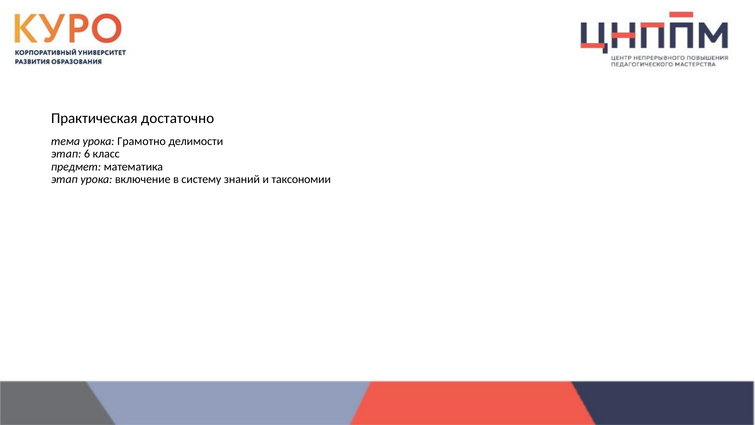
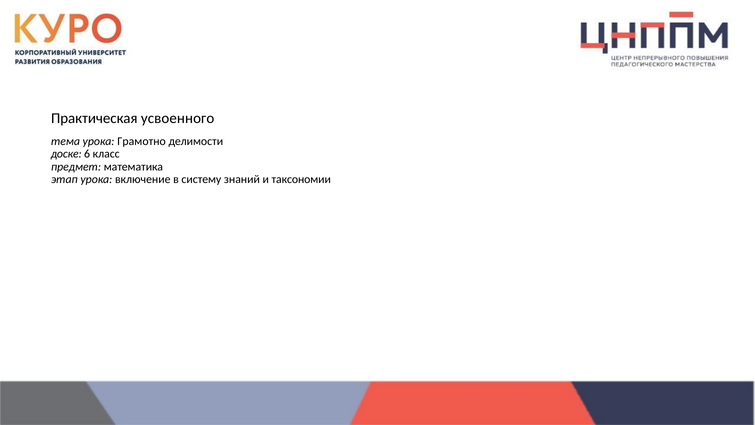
достаточно: достаточно -> усвоенного
этап at (66, 154): этап -> доске
